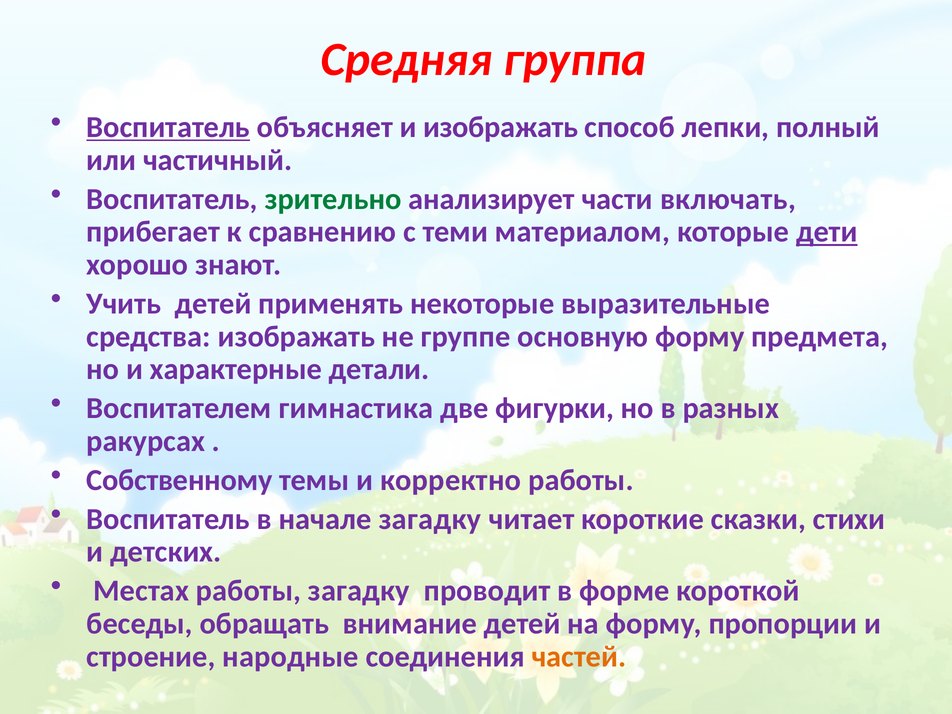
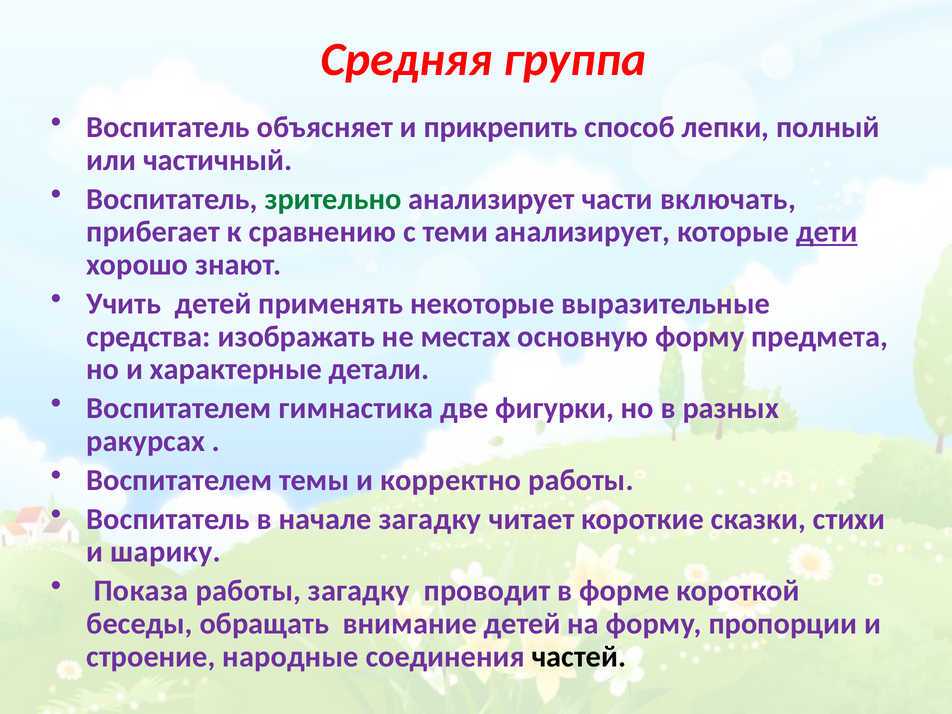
Воспитатель at (168, 127) underline: present -> none
и изображать: изображать -> прикрепить
теми материалом: материалом -> анализирует
группе: группе -> местах
Собственному at (179, 480): Собственному -> Воспитателем
детских: детских -> шарику
Местах: Местах -> Показа
частей colour: orange -> black
